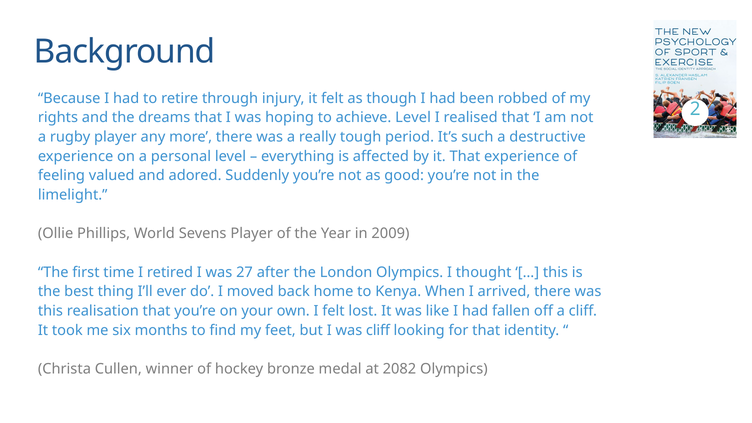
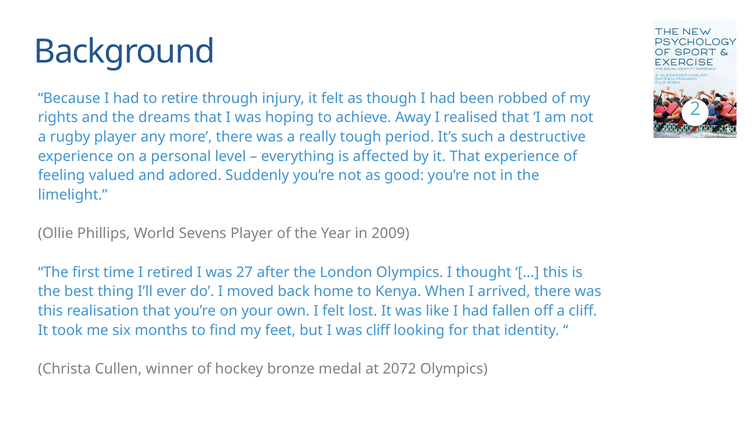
achieve Level: Level -> Away
2082: 2082 -> 2072
